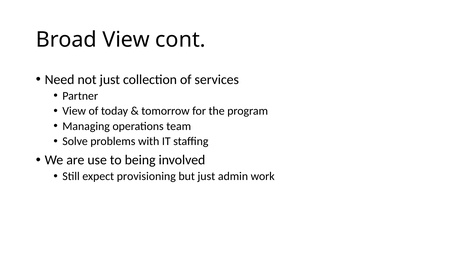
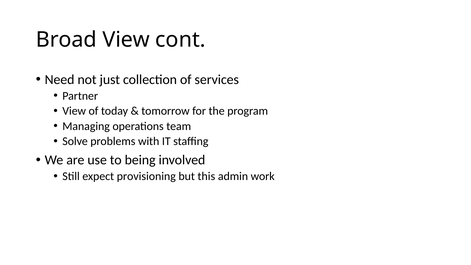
but just: just -> this
